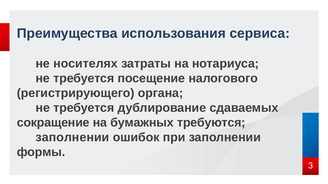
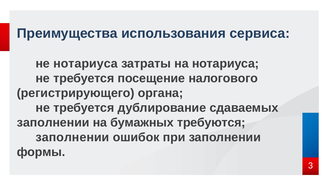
не носителях: носителях -> нотариуса
сокращение at (53, 123): сокращение -> заполнении
